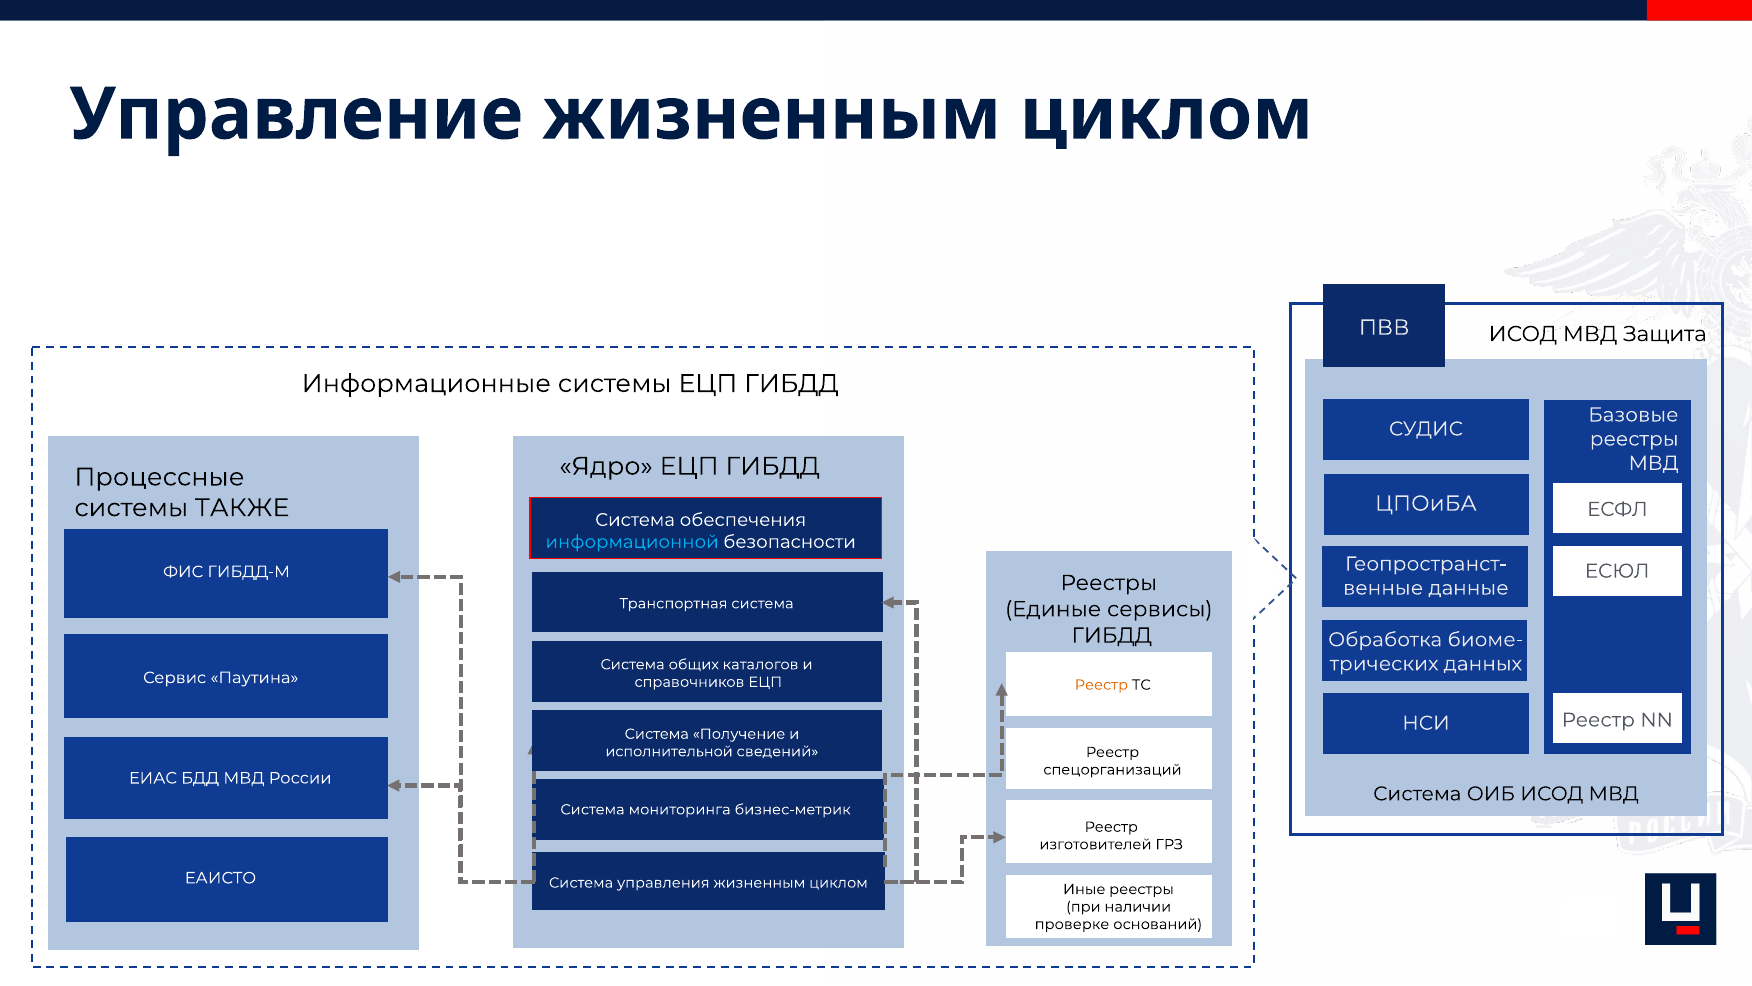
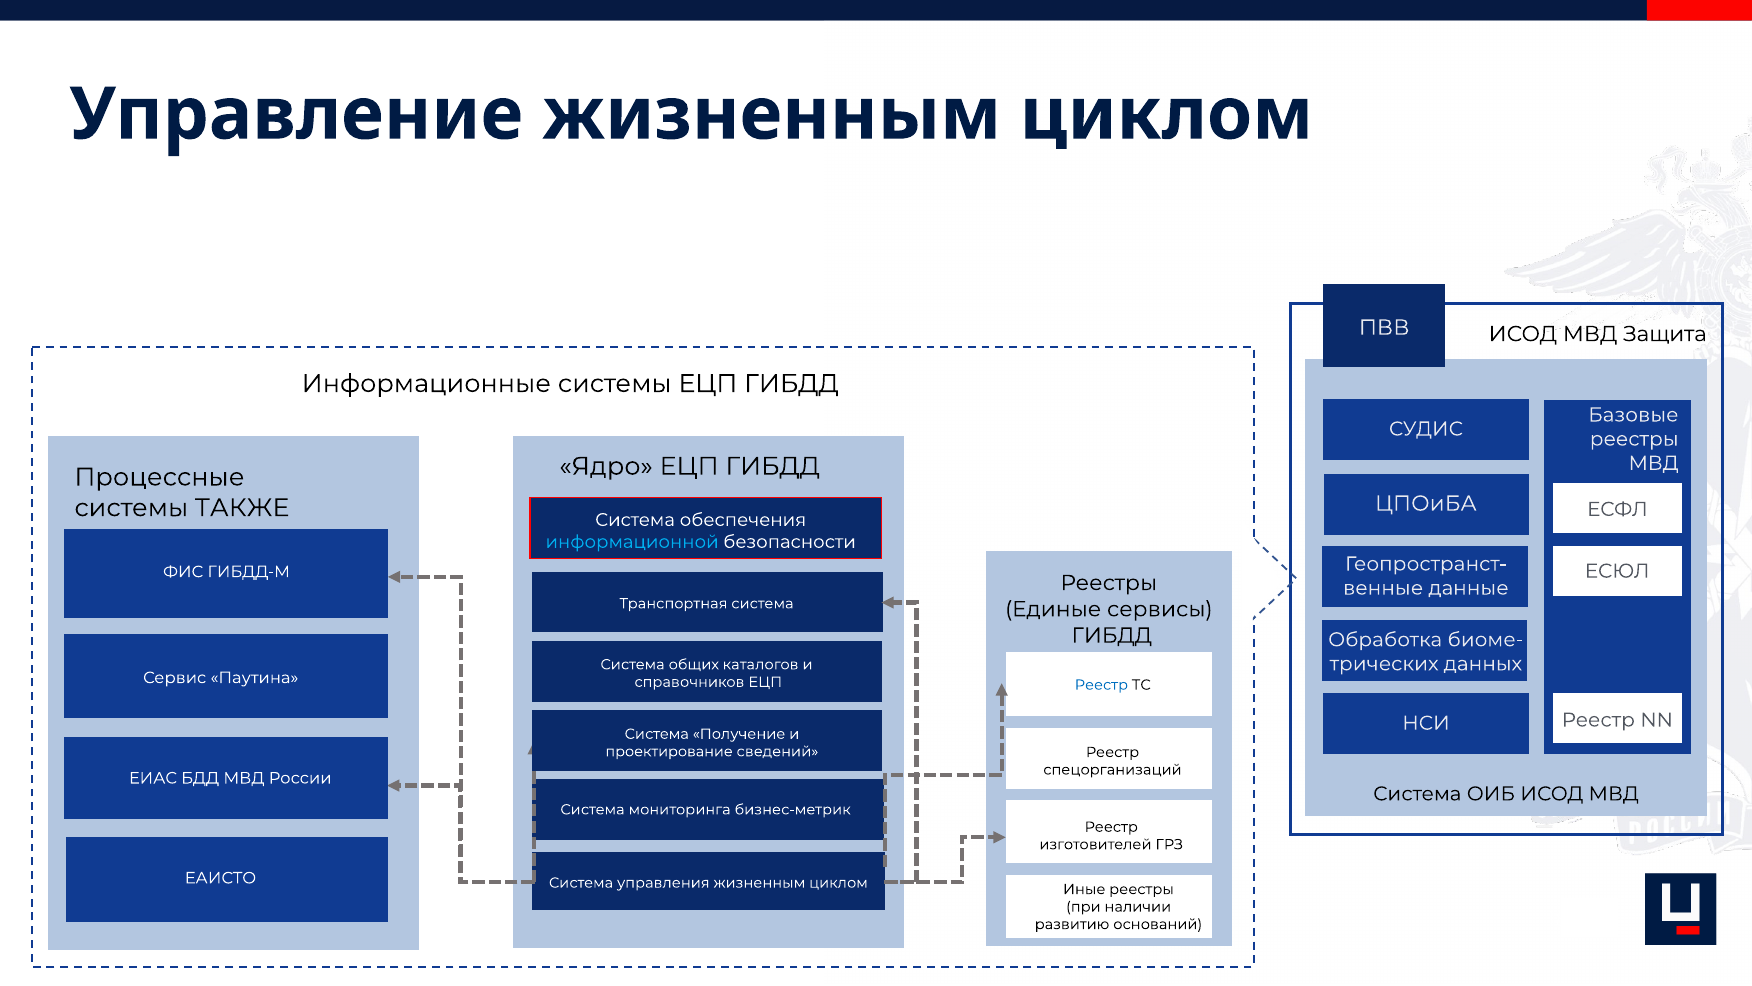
Реестр at (1101, 685) colour: orange -> blue
исполнительной: исполнительной -> проектирование
проверке: проверке -> развитию
